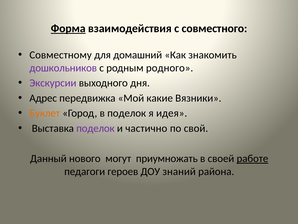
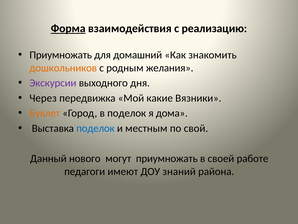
совместного: совместного -> реализацию
Совместному at (61, 55): Совместному -> Приумножать
дошкольников colour: purple -> orange
родного: родного -> желания
Адрес: Адрес -> Через
идея: идея -> дома
поделок at (95, 128) colour: purple -> blue
частично: частично -> местным
работе underline: present -> none
героев: героев -> имеют
